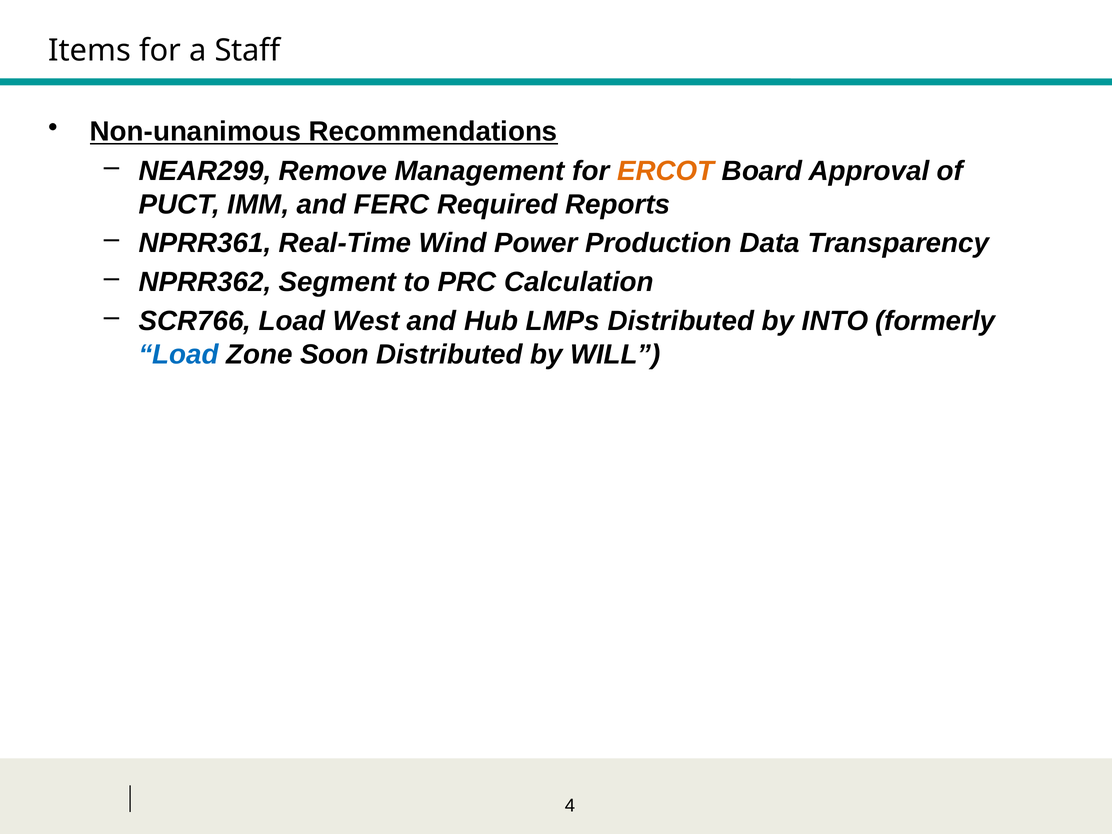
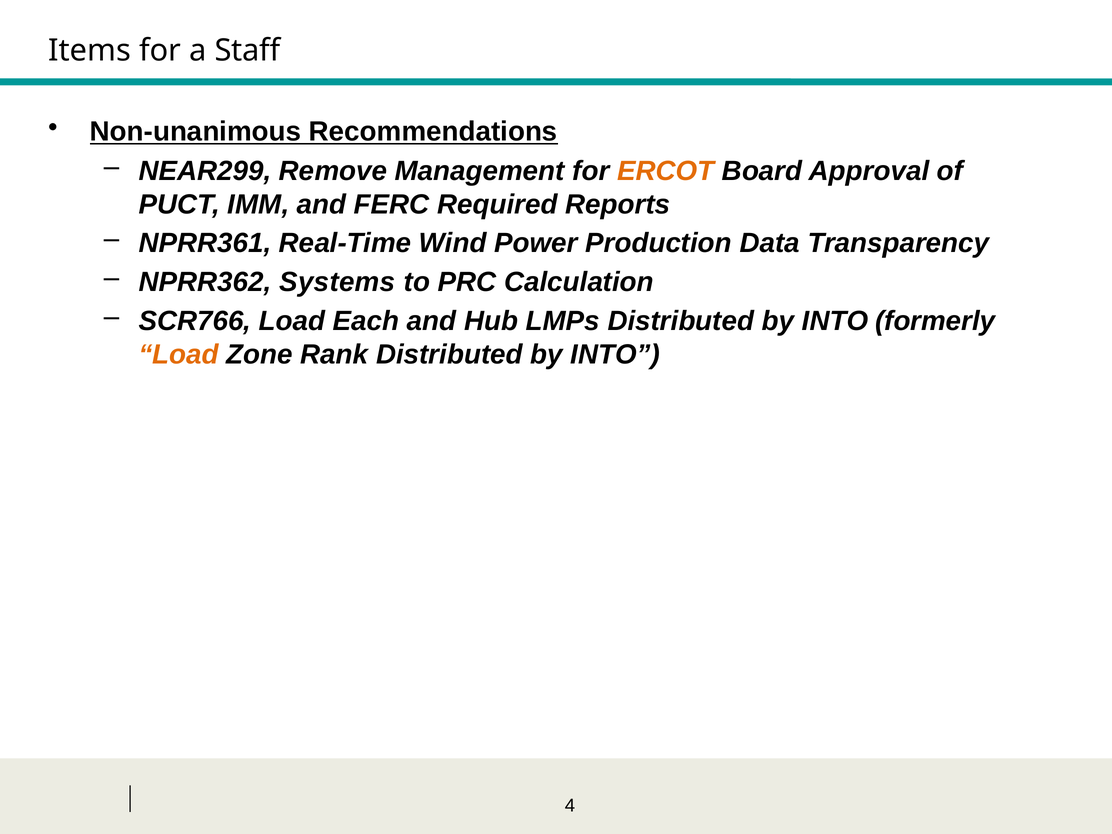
Segment: Segment -> Systems
West: West -> Each
Load at (179, 354) colour: blue -> orange
Soon: Soon -> Rank
WILL at (615, 354): WILL -> INTO
